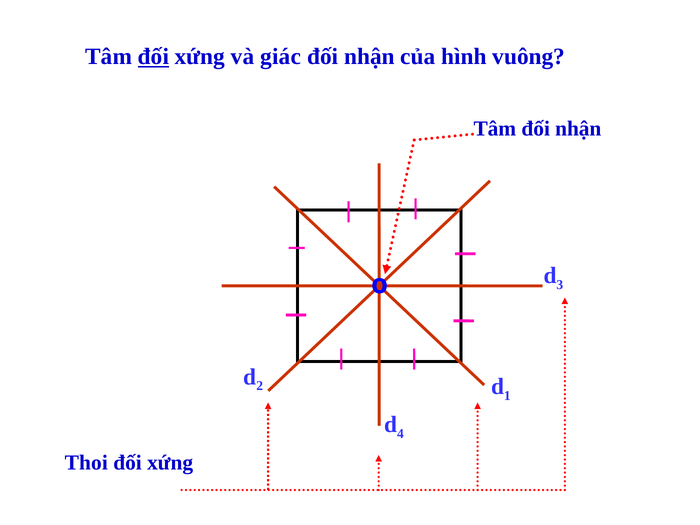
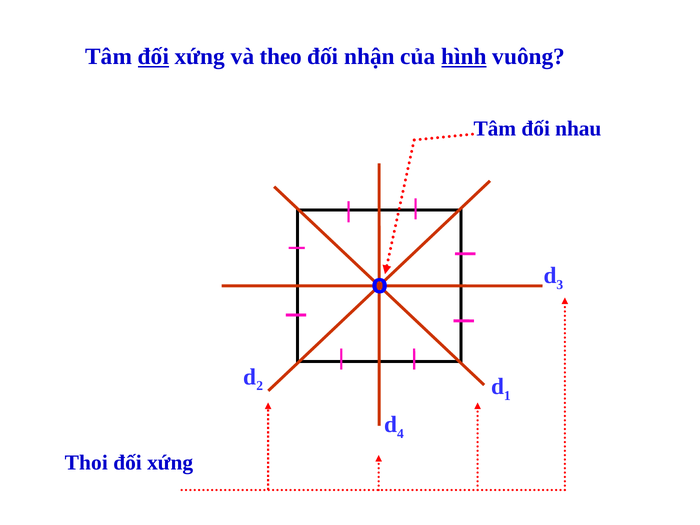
giác: giác -> theo
hình underline: none -> present
Tâm đối nhận: nhận -> nhau
